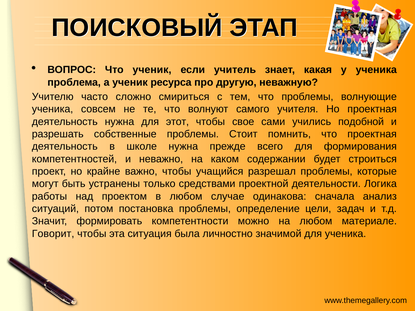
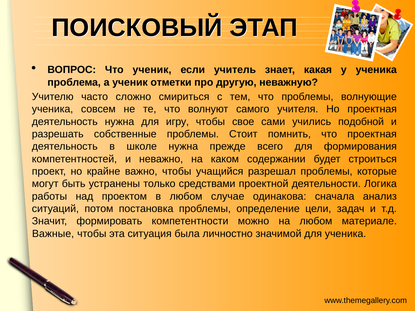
ресурса: ресурса -> отметки
этот: этот -> игру
Говорит: Говорит -> Важные
